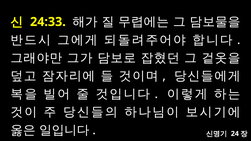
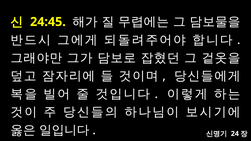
24:33: 24:33 -> 24:45
